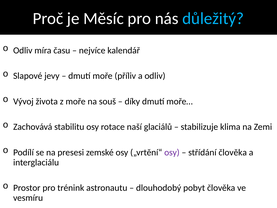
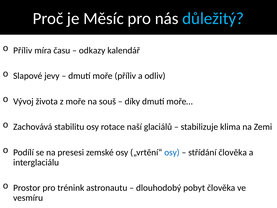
Odliv at (23, 50): Odliv -> Příliv
nejvíce: nejvíce -> odkazy
osy at (172, 152) colour: purple -> blue
